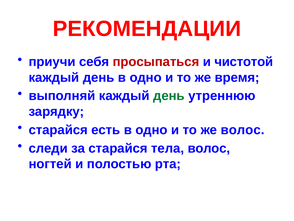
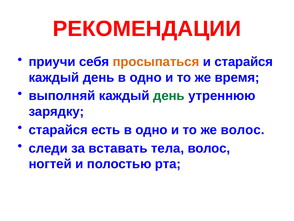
просыпаться colour: red -> orange
и чистотой: чистотой -> старайся
за старайся: старайся -> вставать
